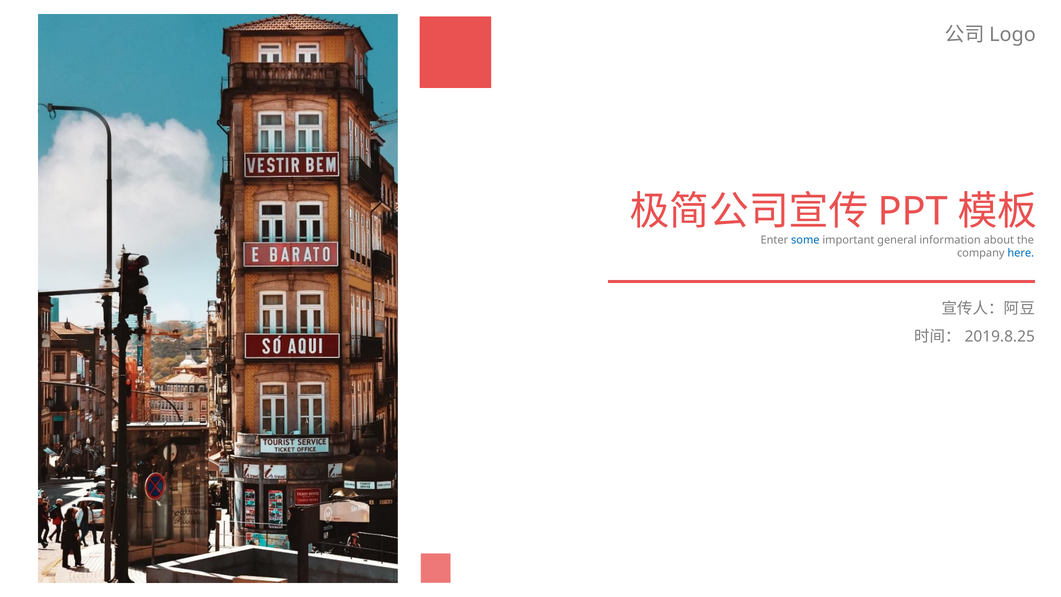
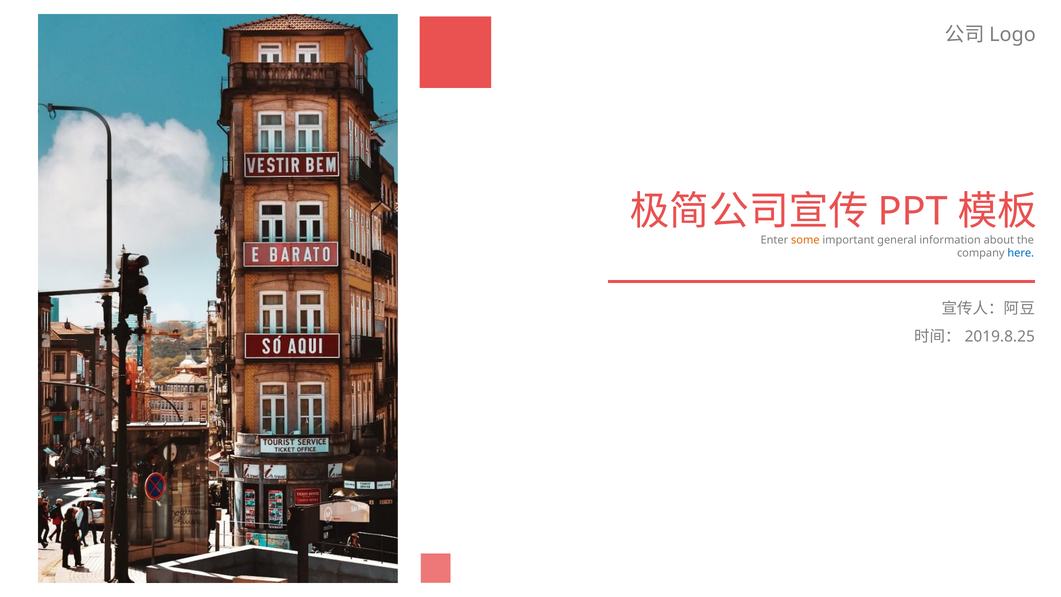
some colour: blue -> orange
